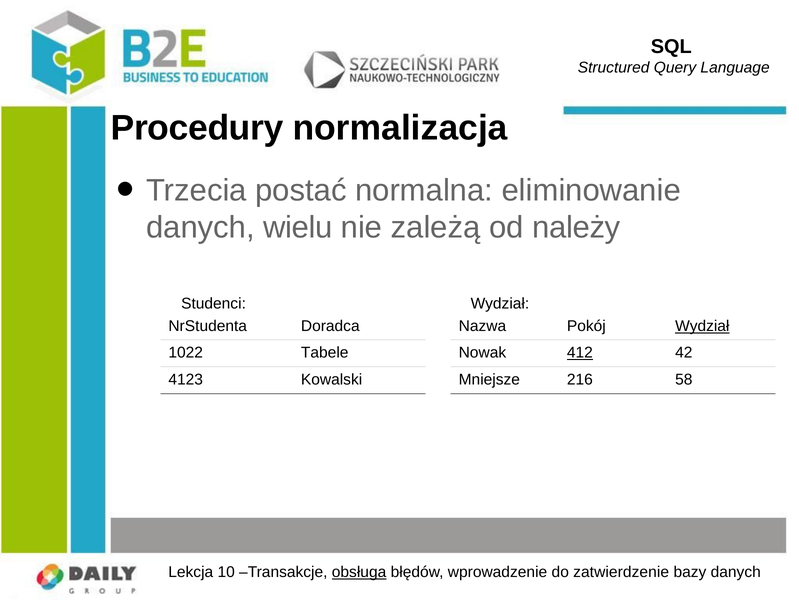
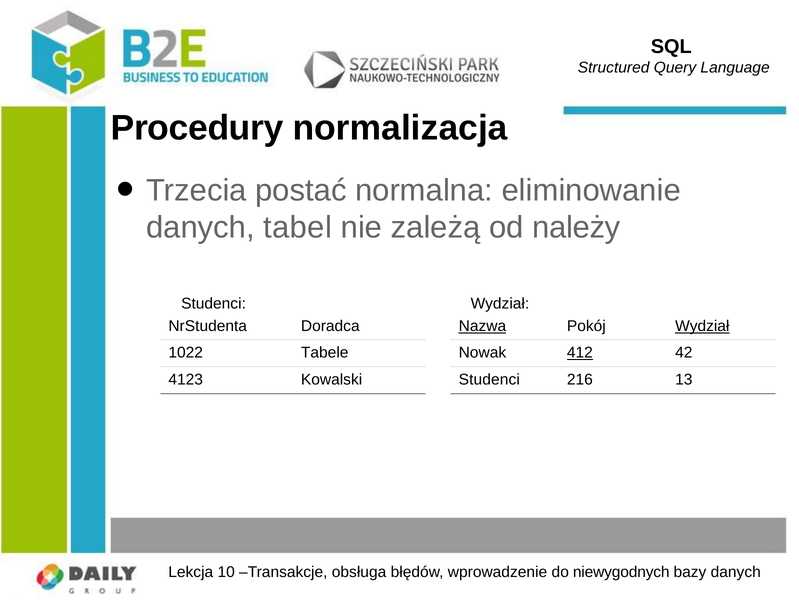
wielu: wielu -> tabel
Nazwa underline: none -> present
Mniejsze at (489, 379): Mniejsze -> Studenci
58: 58 -> 13
obsługa underline: present -> none
zatwierdzenie: zatwierdzenie -> niewygodnych
